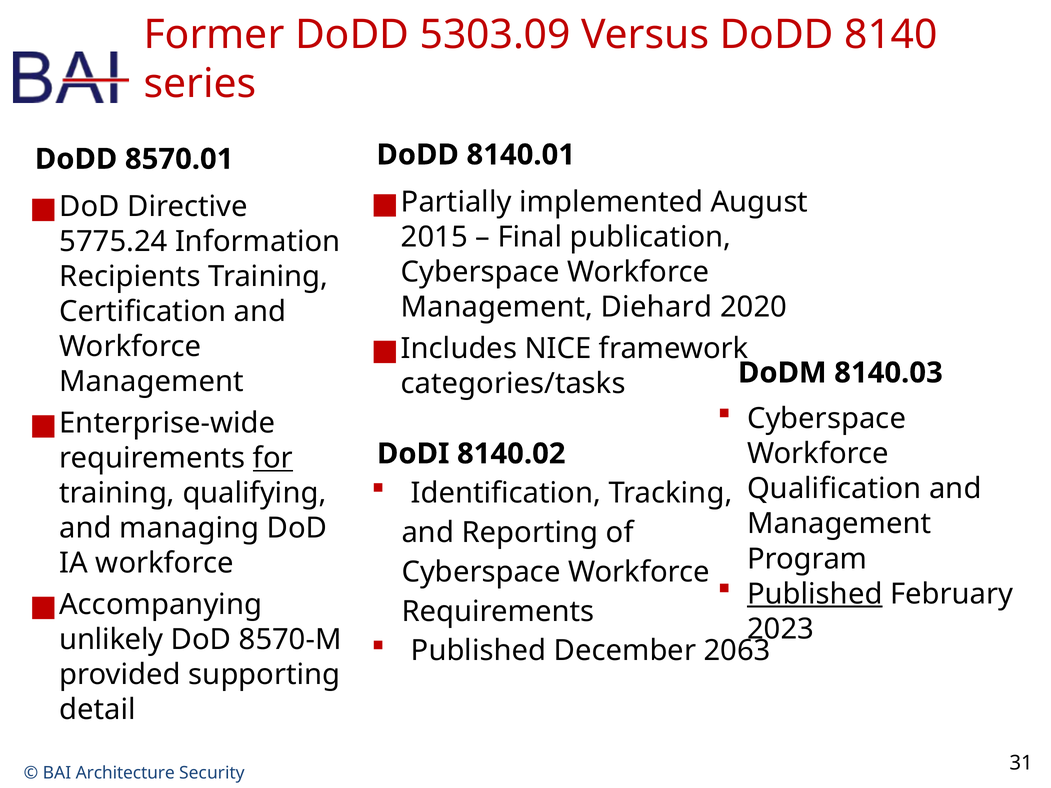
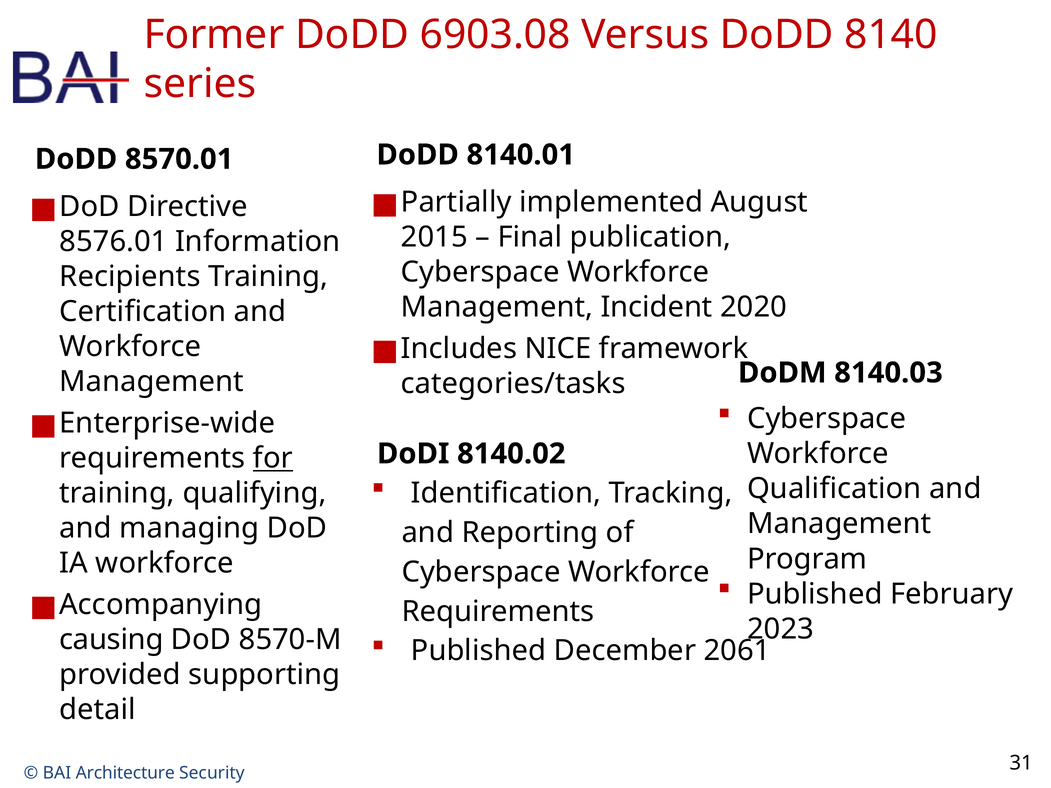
5303.09: 5303.09 -> 6903.08
5775.24: 5775.24 -> 8576.01
Diehard: Diehard -> Incident
Published at (815, 594) underline: present -> none
unlikely: unlikely -> causing
2063: 2063 -> 2061
